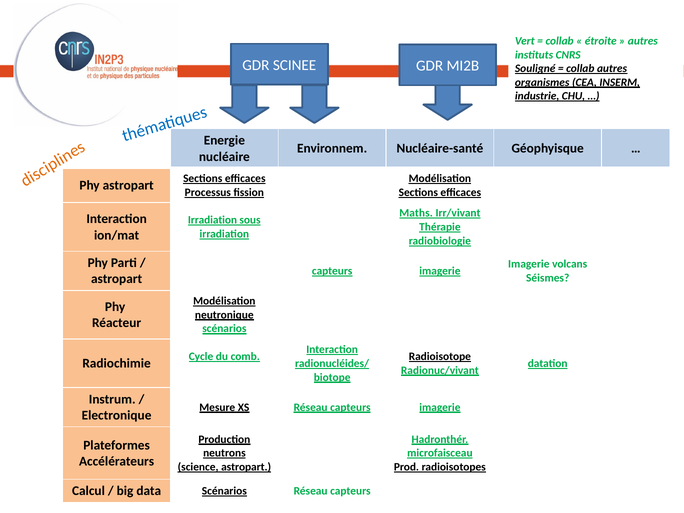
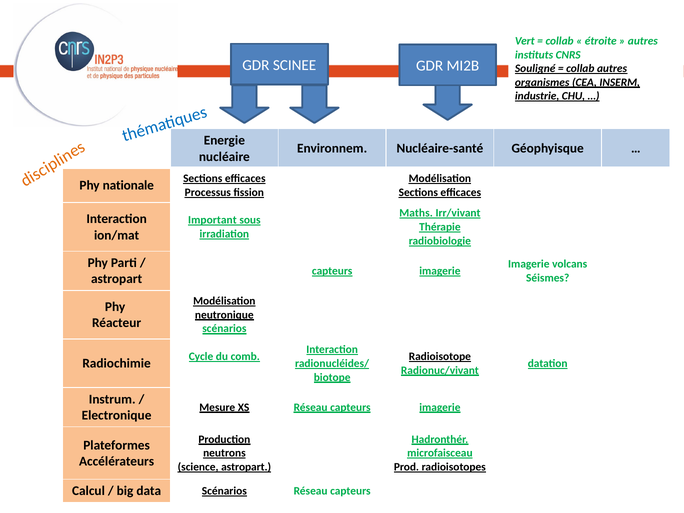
Phy astropart: astropart -> nationale
Irradiation at (212, 220): Irradiation -> Important
